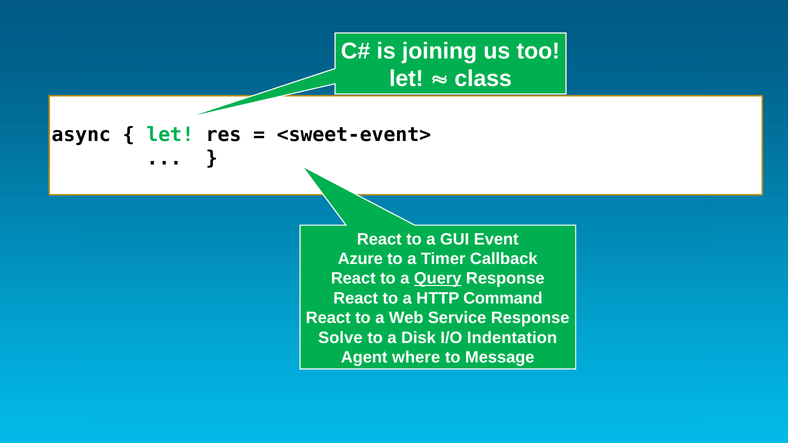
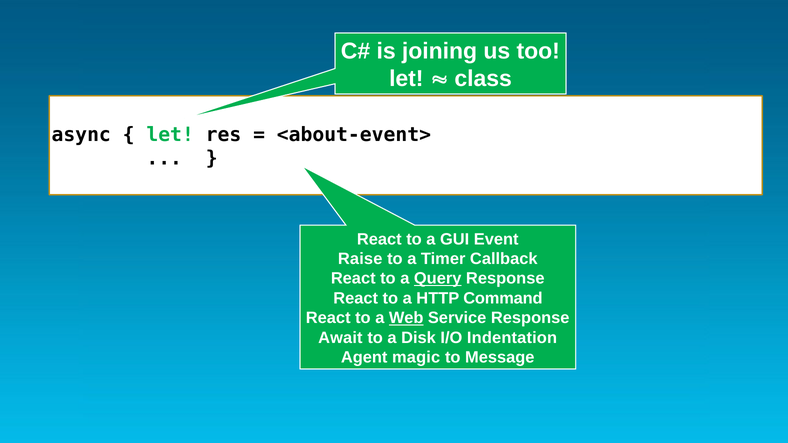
<sweet-event>: <sweet-event> -> <about-event>
Azure: Azure -> Raise
Web underline: none -> present
Solve: Solve -> Await
where: where -> magic
